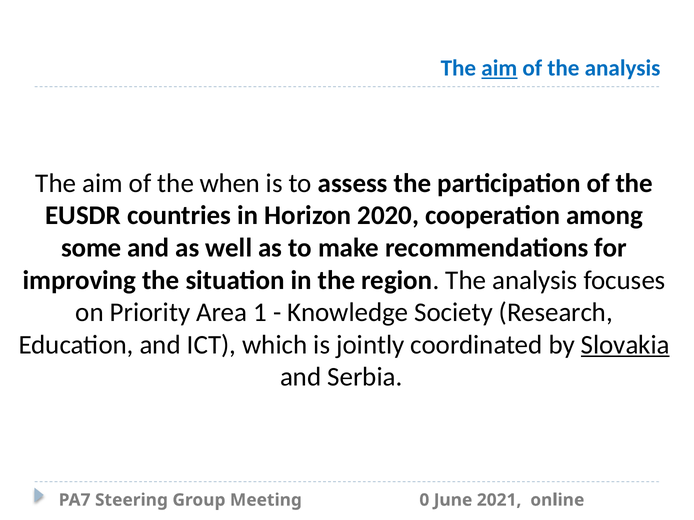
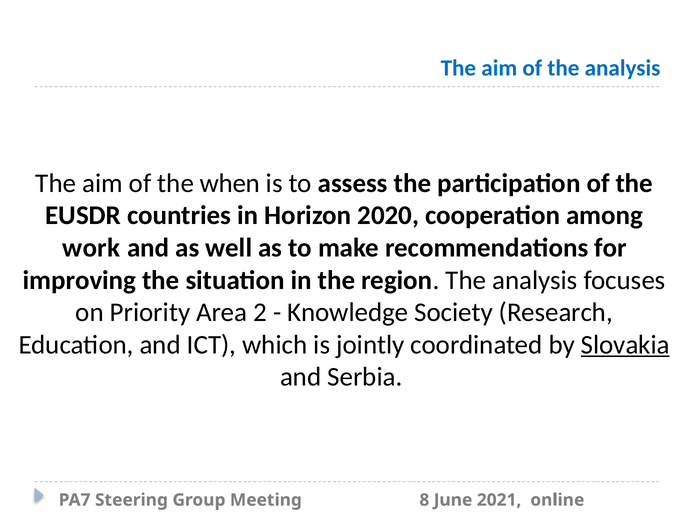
aim at (499, 68) underline: present -> none
some: some -> work
1: 1 -> 2
0: 0 -> 8
